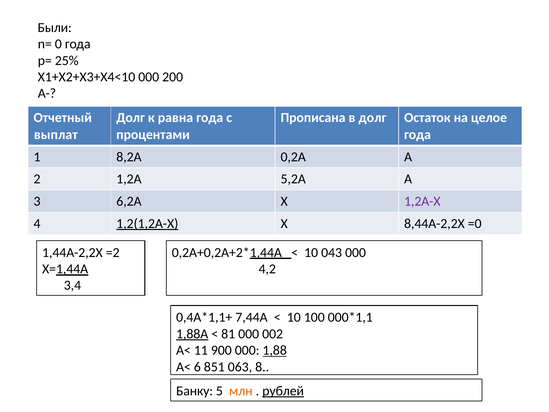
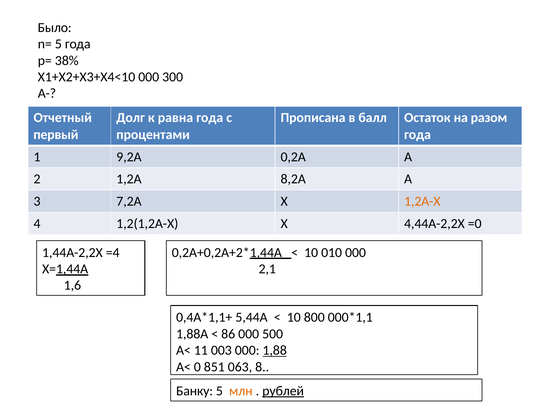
Были: Были -> Было
n= 0: 0 -> 5
25%: 25% -> 38%
200: 200 -> 300
в долг: долг -> балл
целое: целое -> разом
выплат: выплат -> первый
8,2А: 8,2А -> 9,2А
5,2А: 5,2А -> 8,2А
6,2А: 6,2А -> 7,2А
1,2А-Х colour: purple -> orange
1,2(1,2А-Х underline: present -> none
8,44А-2,2Х: 8,44А-2,2Х -> 4,44А-2,2Х
=2: =2 -> =4
043: 043 -> 010
4,2: 4,2 -> 2,1
3,4: 3,4 -> 1,6
7,44А: 7,44А -> 5,44А
100: 100 -> 800
1,88A underline: present -> none
81: 81 -> 86
002: 002 -> 500
900: 900 -> 003
6: 6 -> 0
